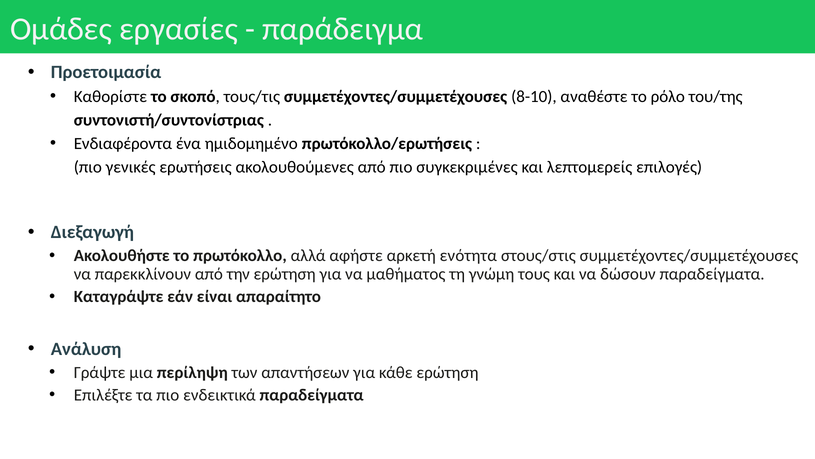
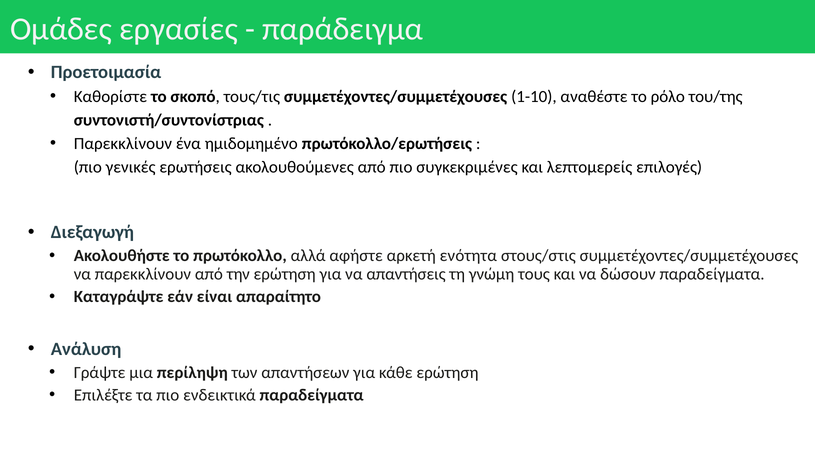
8-10: 8-10 -> 1-10
Ενδιαφέροντα at (123, 143): Ενδιαφέροντα -> Παρεκκλίνουν
μαθήματος: μαθήματος -> απαντήσεις
